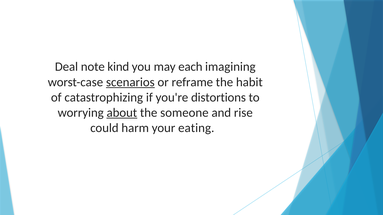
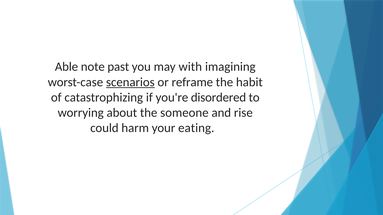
Deal: Deal -> Able
kind: kind -> past
each: each -> with
distortions: distortions -> disordered
about underline: present -> none
